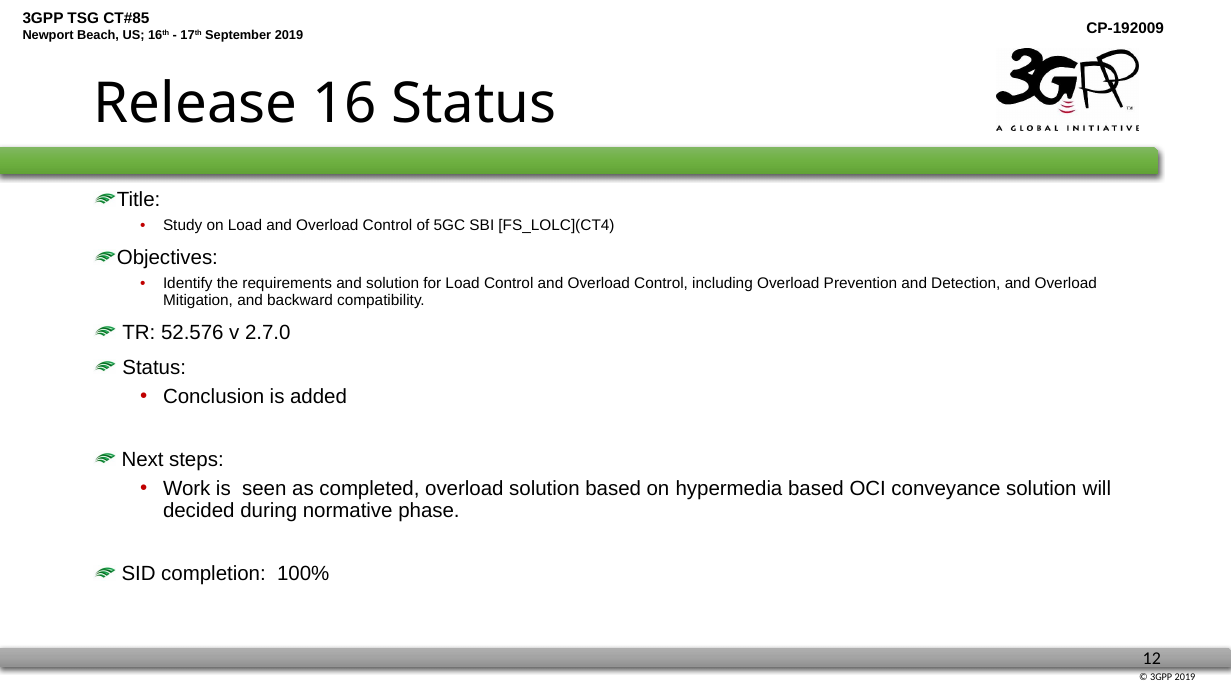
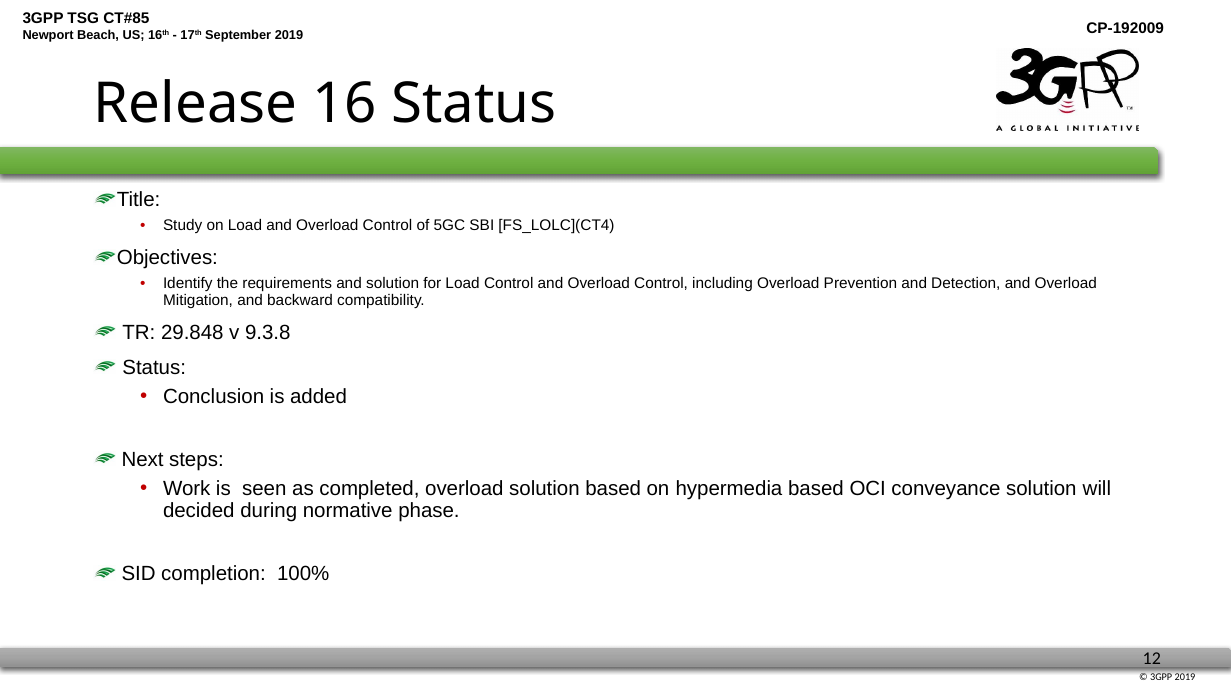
52.576: 52.576 -> 29.848
2.7.0: 2.7.0 -> 9.3.8
